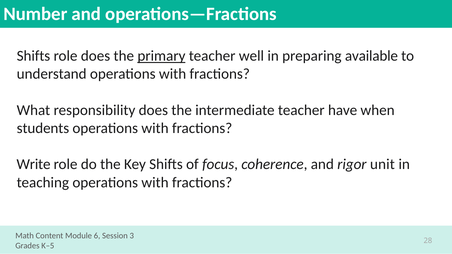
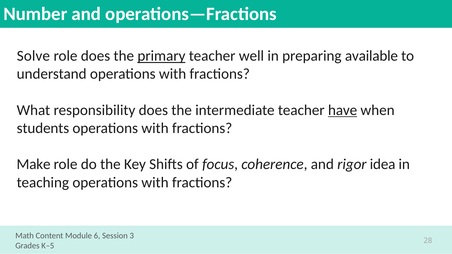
Shifts at (33, 56): Shifts -> Solve
have underline: none -> present
Write: Write -> Make
unit: unit -> idea
